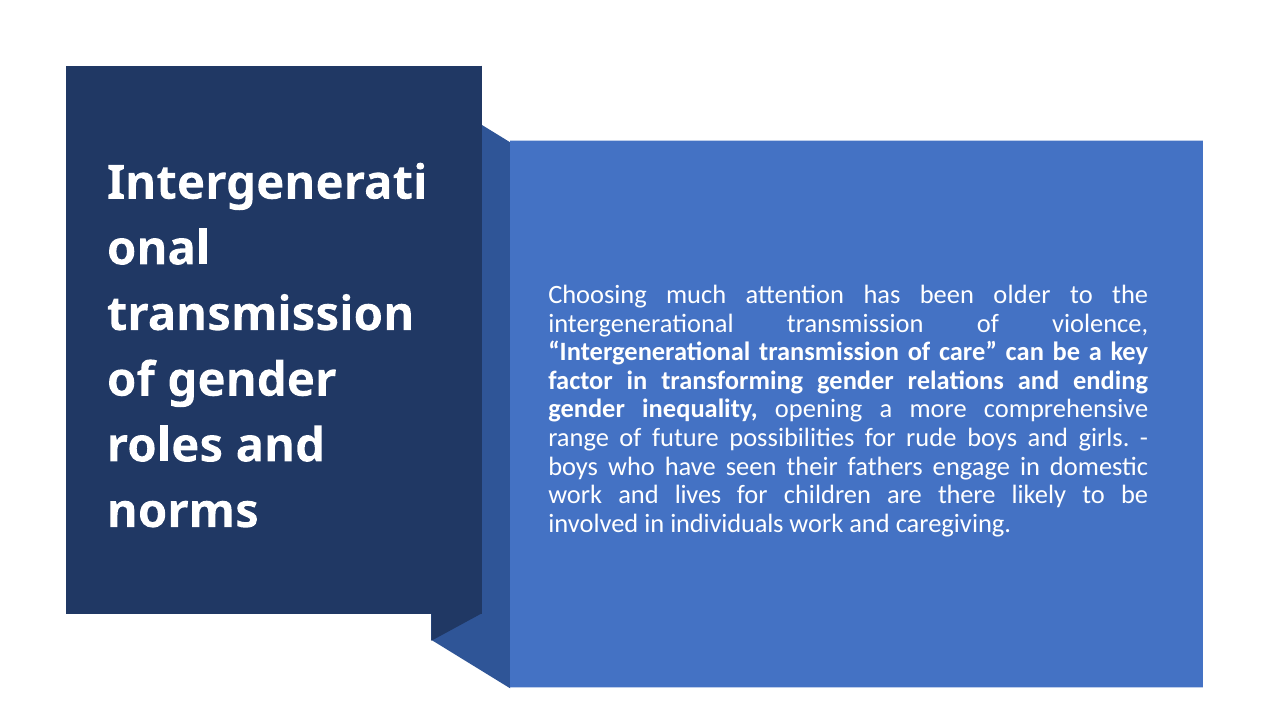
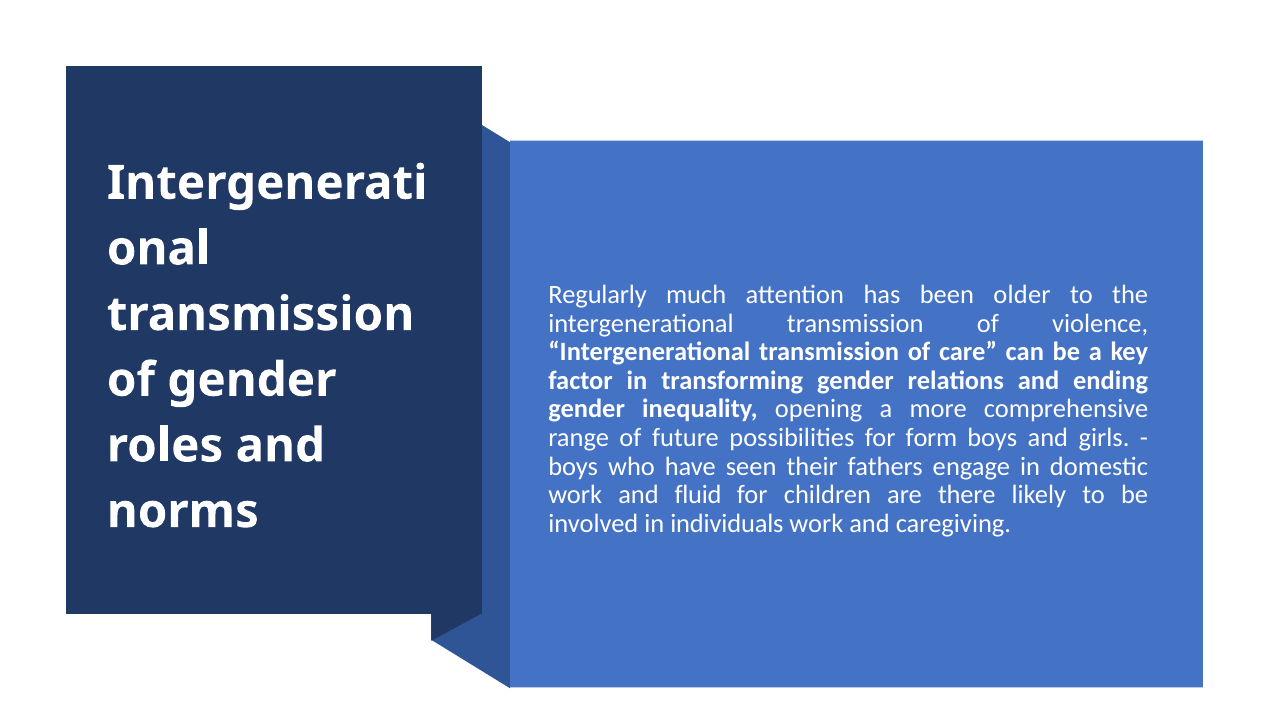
Choosing: Choosing -> Regularly
rude: rude -> form
lives: lives -> fluid
